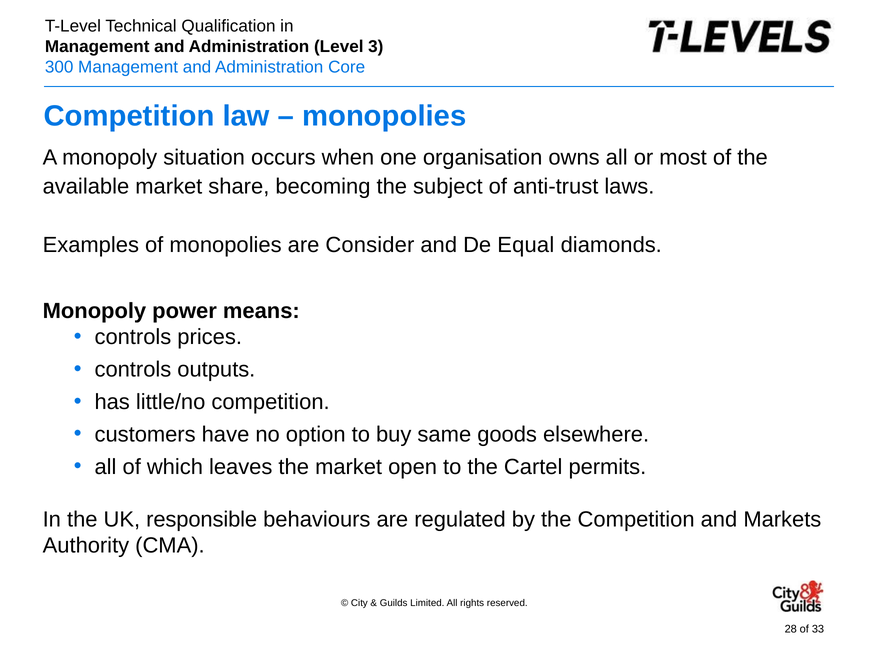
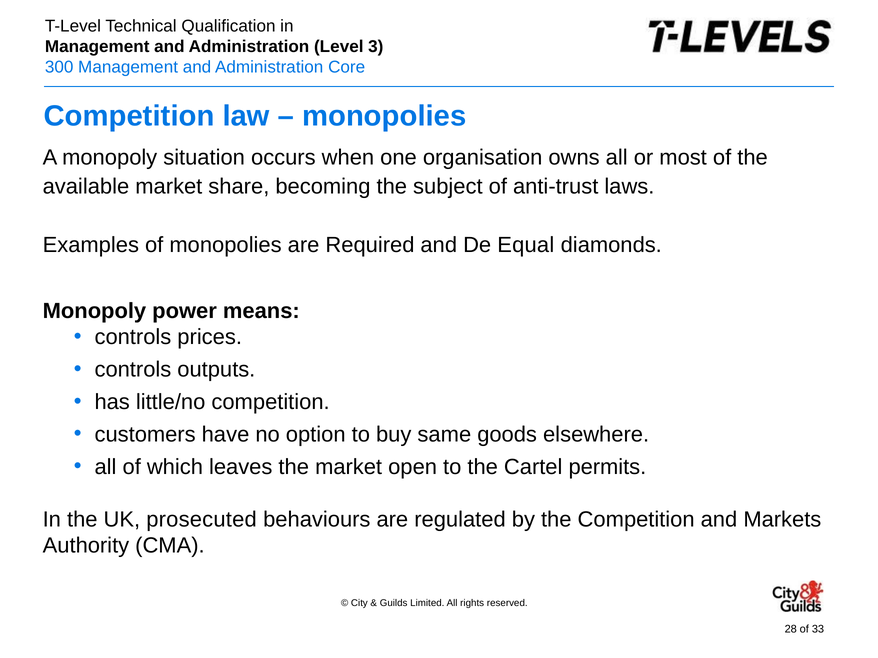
Consider: Consider -> Required
responsible: responsible -> prosecuted
